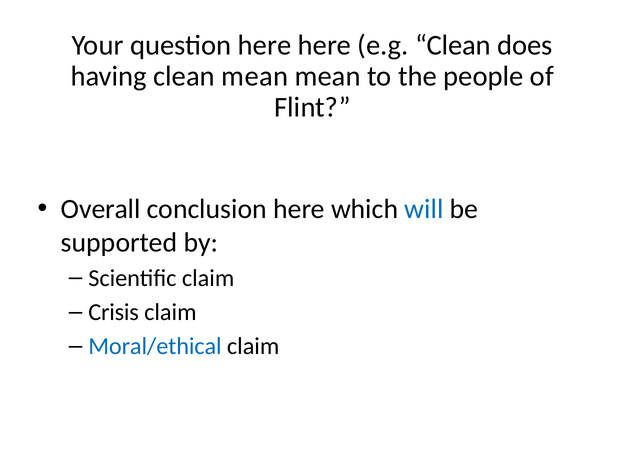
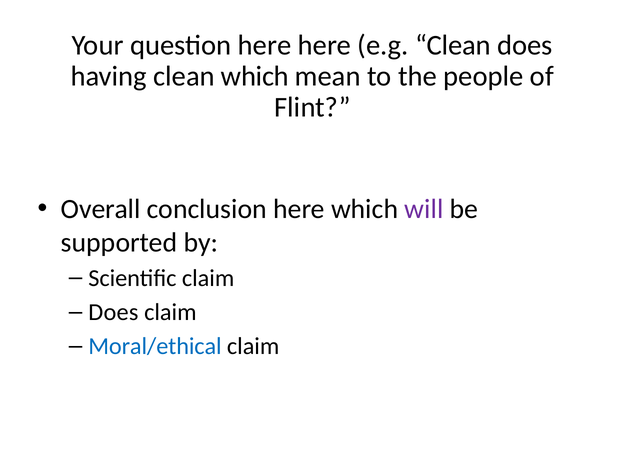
clean mean: mean -> which
will colour: blue -> purple
Crisis at (114, 312): Crisis -> Does
